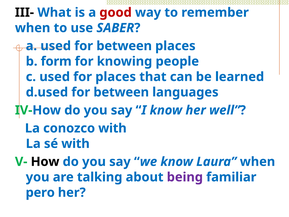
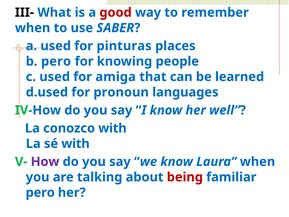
used for between: between -> pinturas
b form: form -> pero
for places: places -> amiga
d.used for between: between -> pronoun
How colour: black -> purple
being colour: purple -> red
